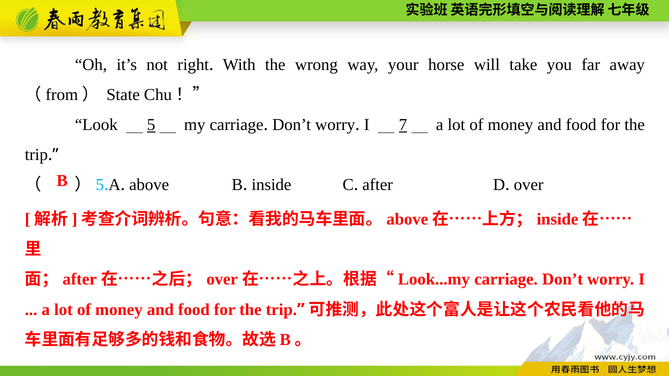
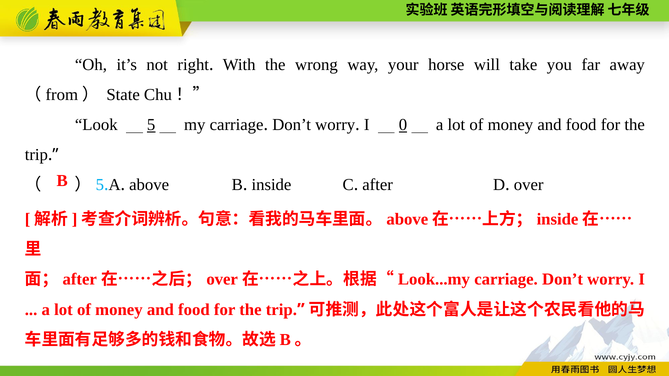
7: 7 -> 0
